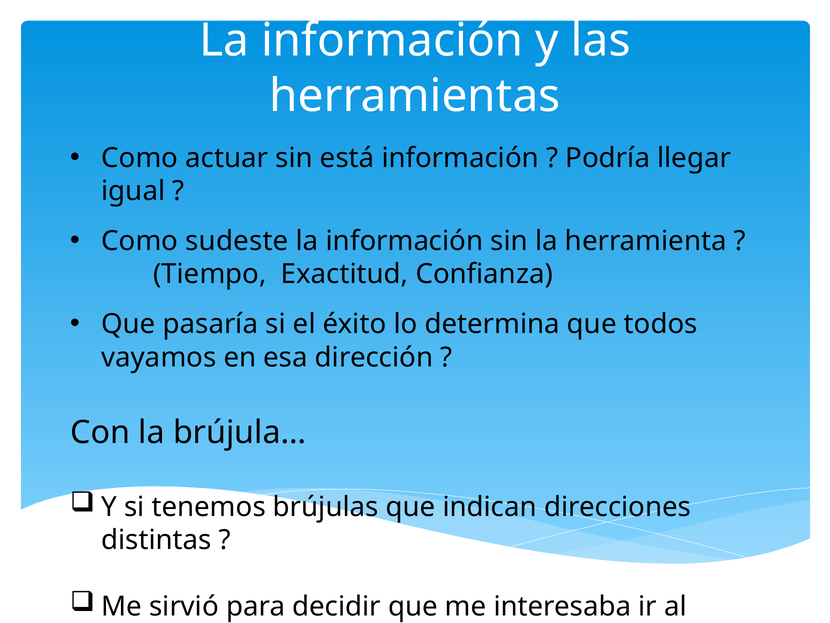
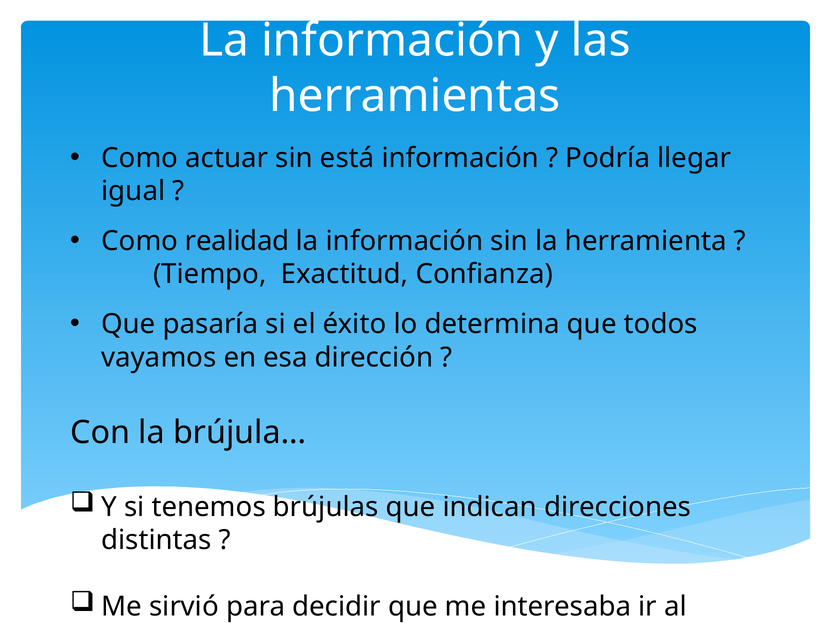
Como sudeste: sudeste -> realidad
